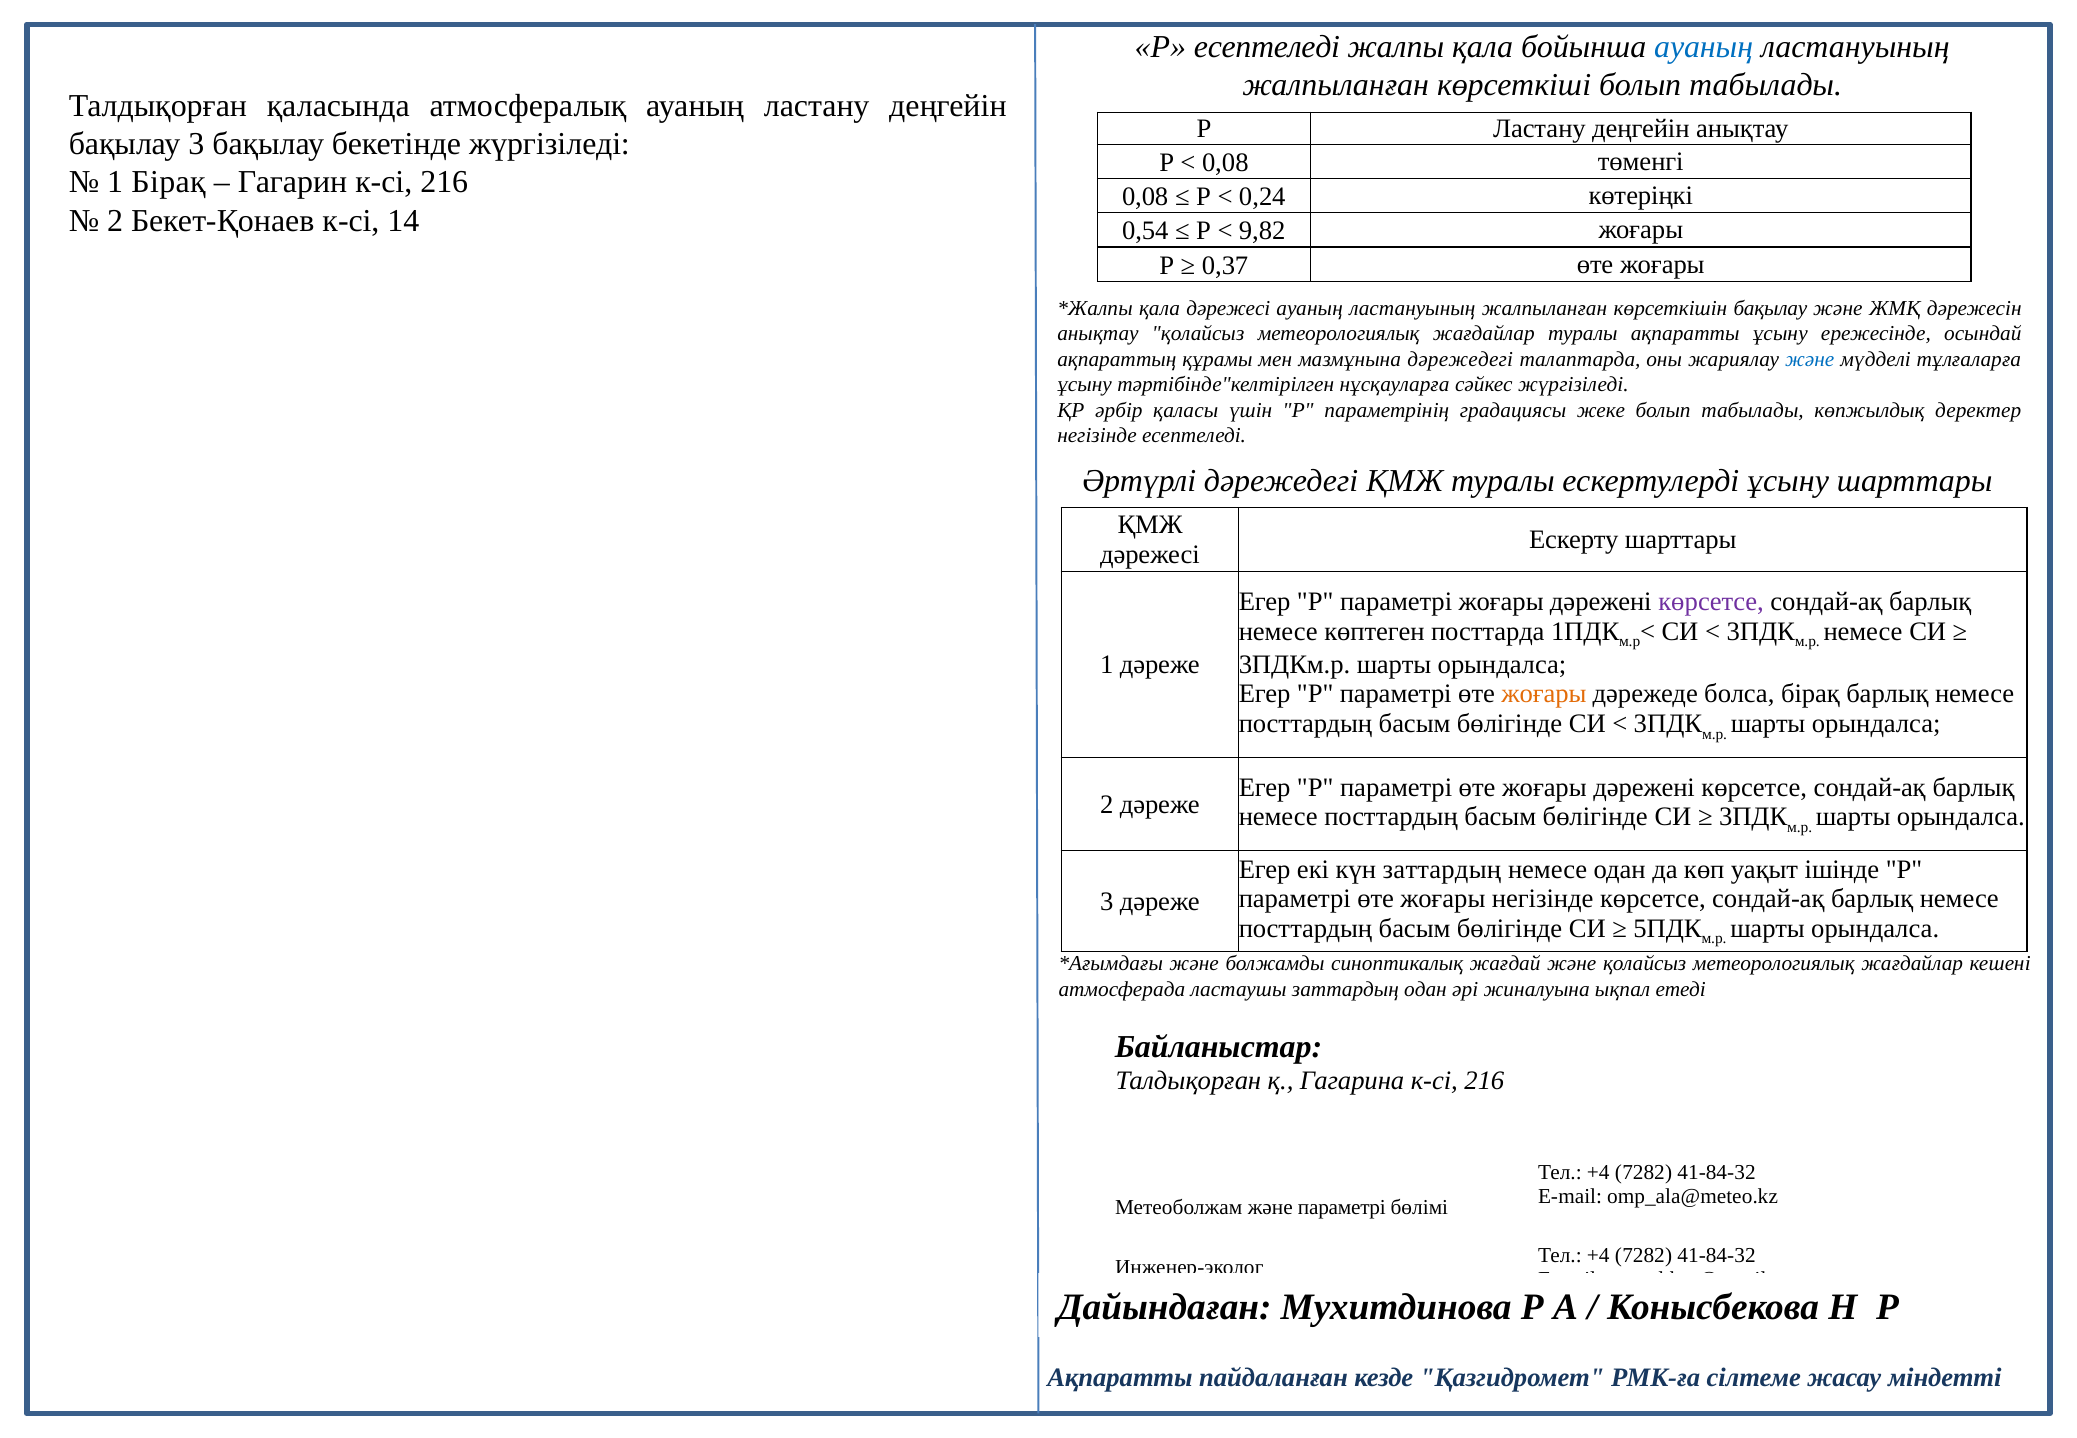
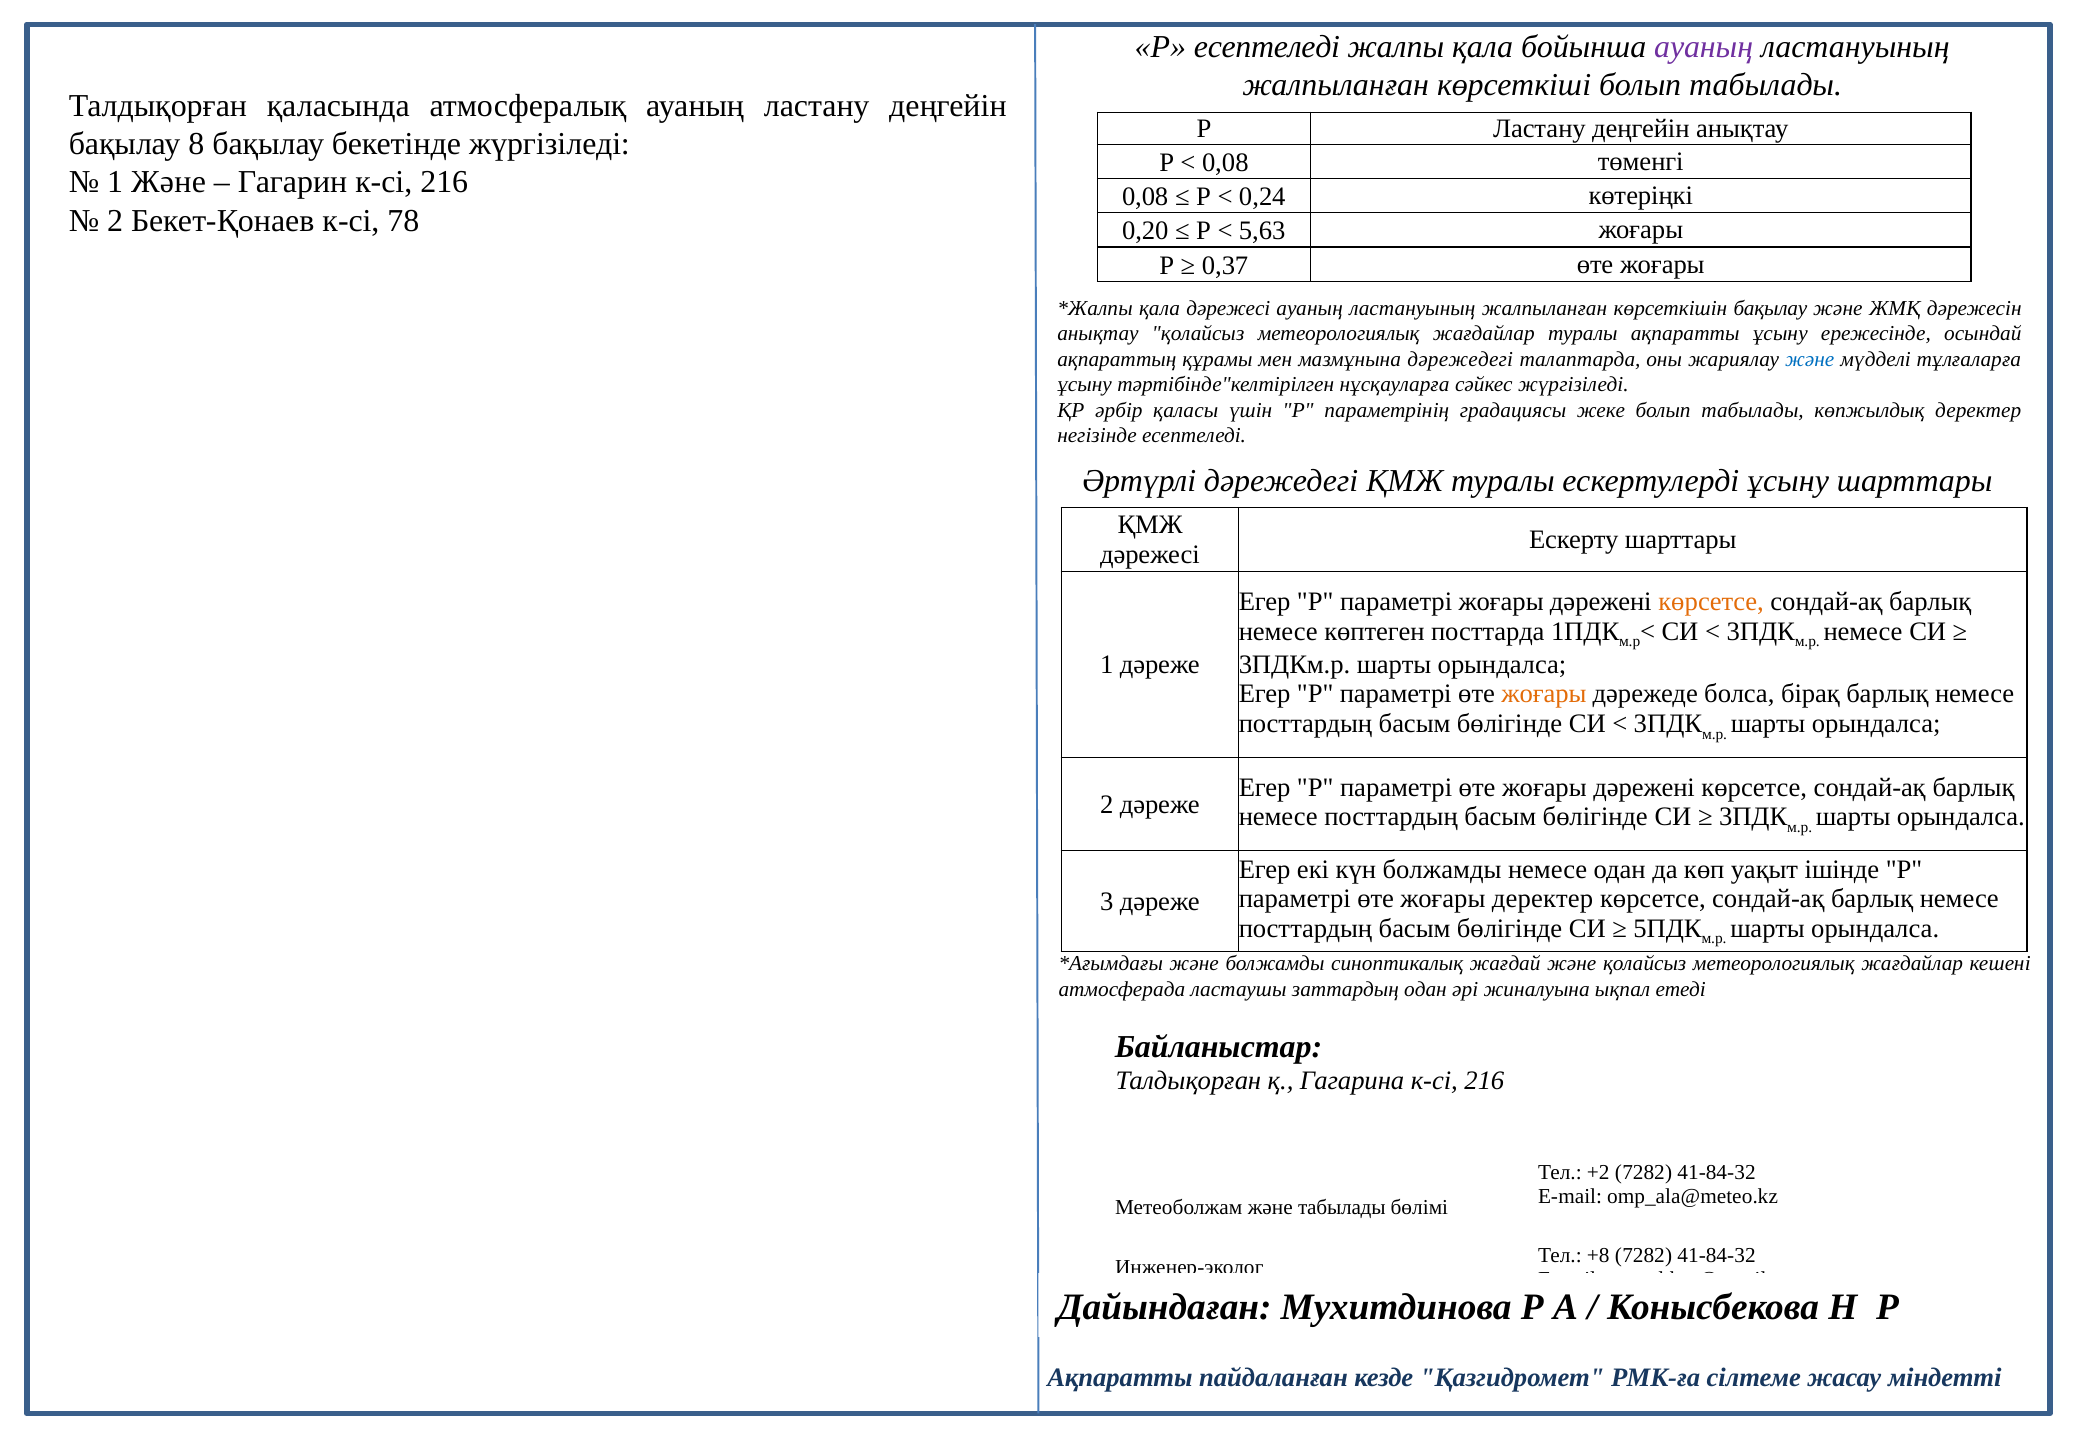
ауаның at (1704, 47) colour: blue -> purple
бақылау 3: 3 -> 8
1 Бірақ: Бірақ -> Және
14: 14 -> 78
0,54: 0,54 -> 0,20
9,82: 9,82 -> 5,63
көрсетсе at (1711, 602) colour: purple -> orange
күн заттардың: заттардың -> болжамды
жоғары негізінде: негізінде -> деректер
+4 at (1598, 1172): +4 -> +2
және параметрі: параметрі -> табылады
+4 at (1598, 1255): +4 -> +8
